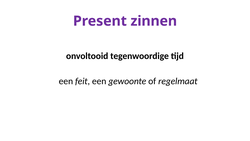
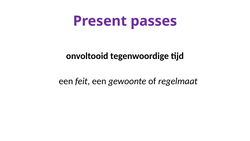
zinnen: zinnen -> passes
